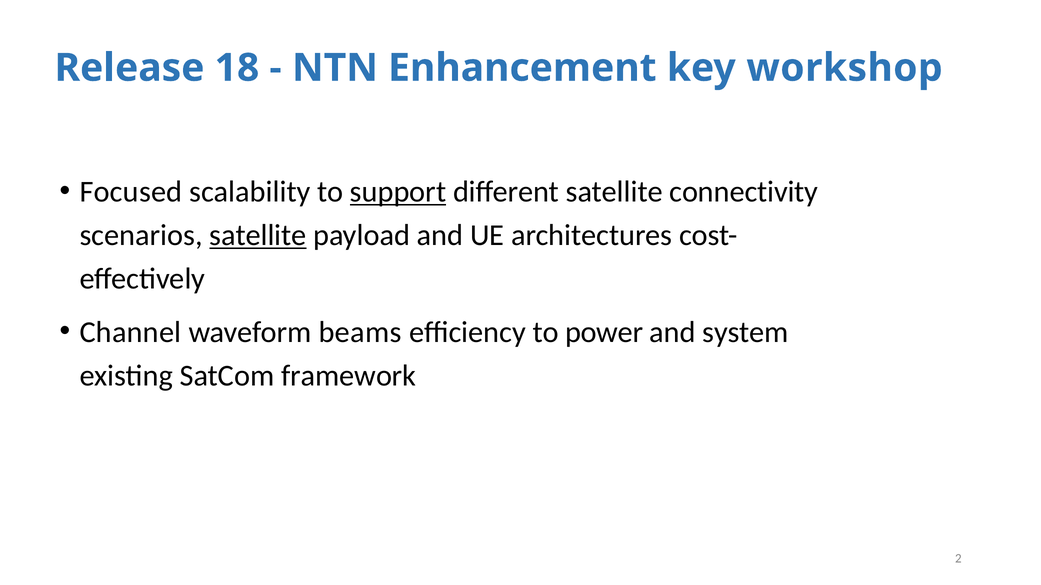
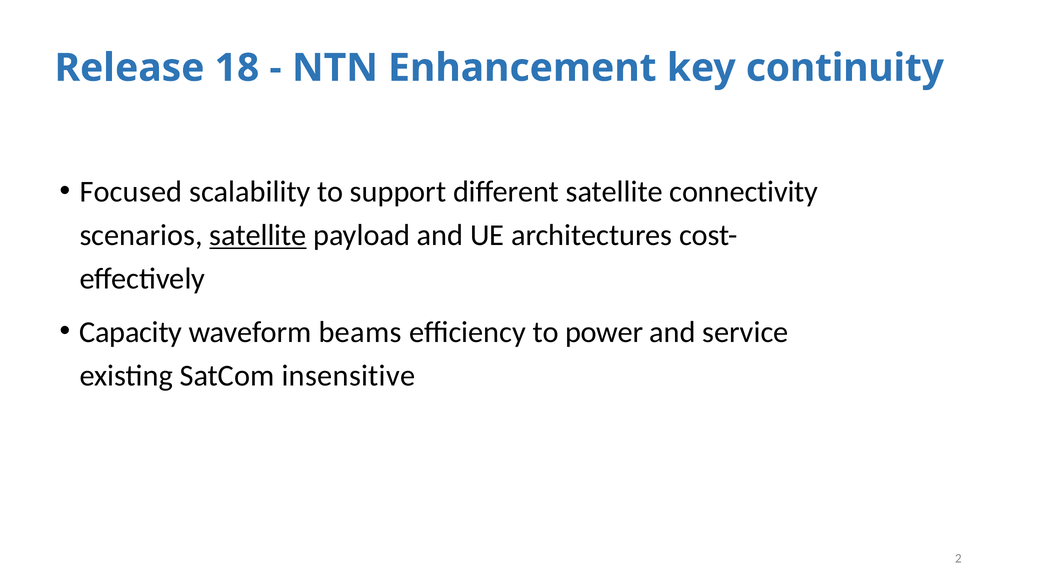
workshop: workshop -> continuity
support underline: present -> none
Channel: Channel -> Capacity
system: system -> service
framework: framework -> insensitive
